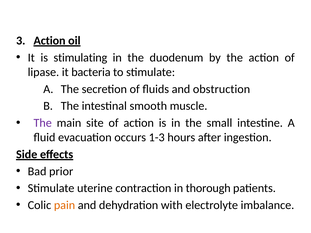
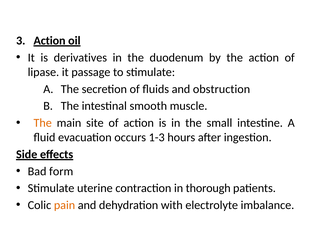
stimulating: stimulating -> derivatives
bacteria: bacteria -> passage
The at (43, 123) colour: purple -> orange
prior: prior -> form
